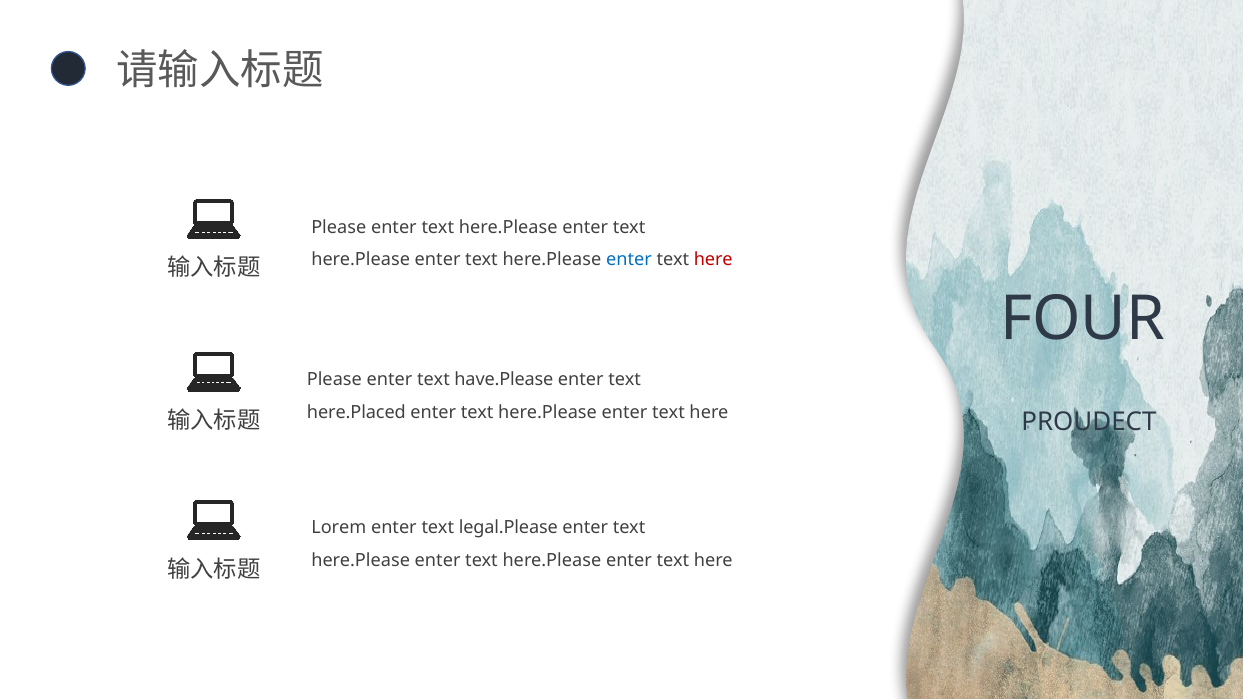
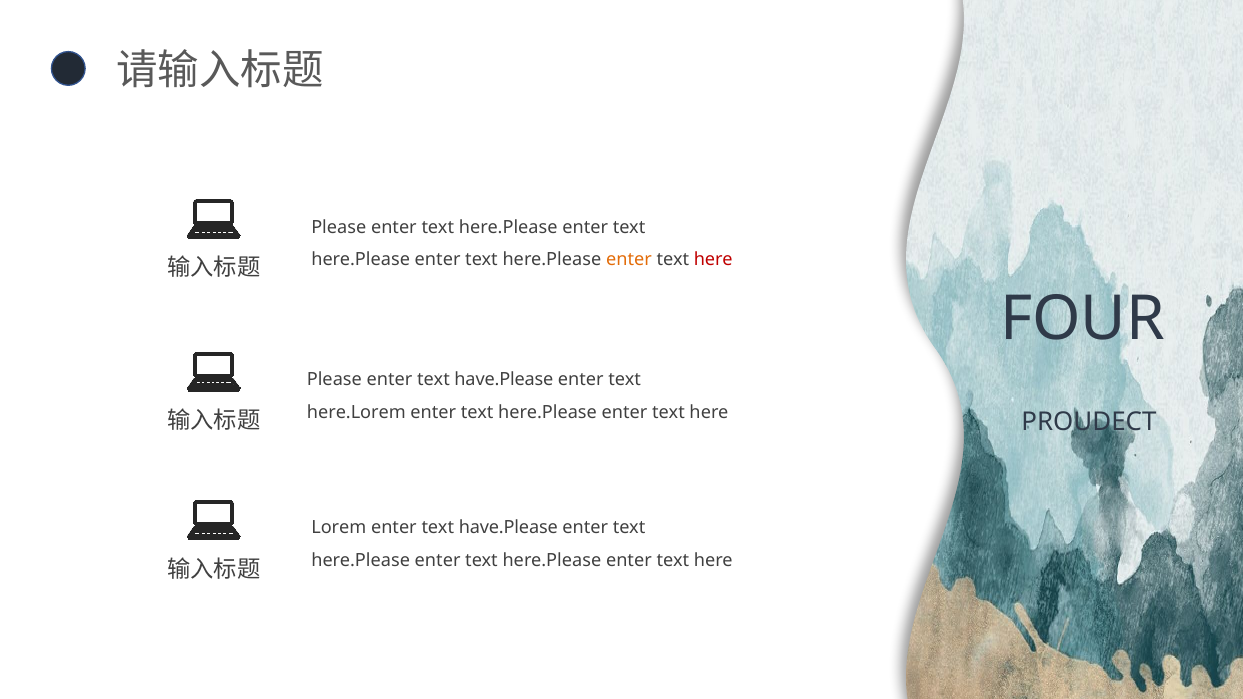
enter at (629, 260) colour: blue -> orange
here.Placed: here.Placed -> here.Lorem
legal.Please at (508, 528): legal.Please -> have.Please
